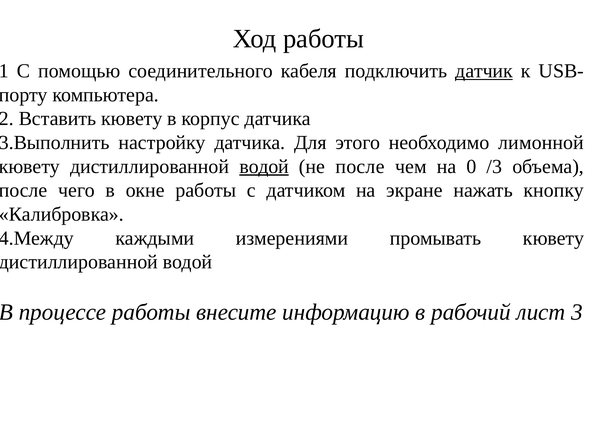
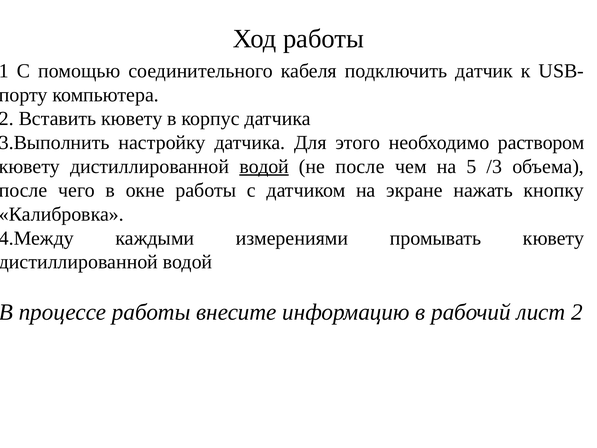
датчик underline: present -> none
лимонной: лимонной -> раствором
0: 0 -> 5
лист 3: 3 -> 2
